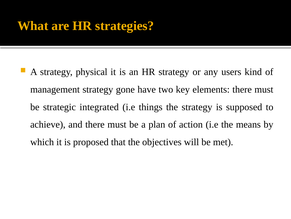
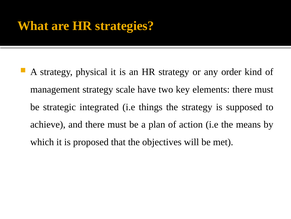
users: users -> order
gone: gone -> scale
